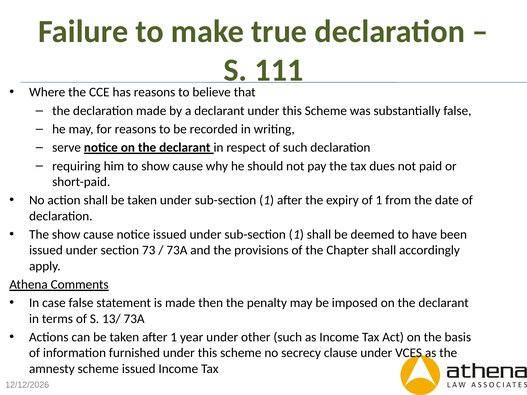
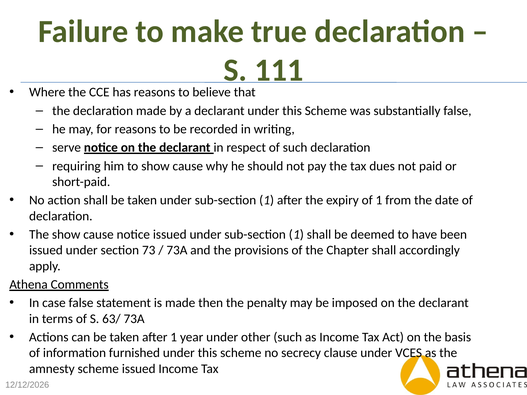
13/: 13/ -> 63/
